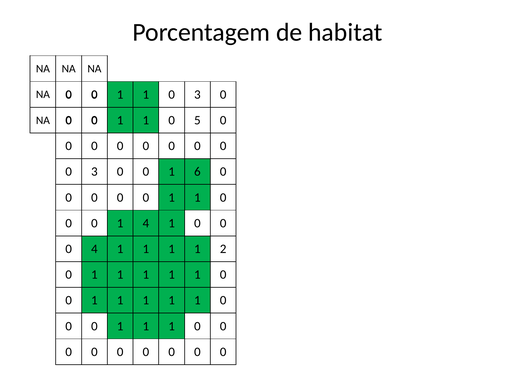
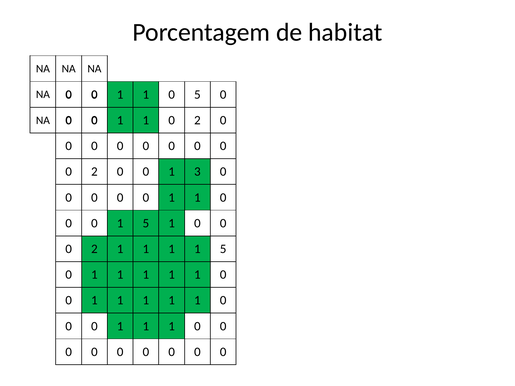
1 0 3: 3 -> 5
1 0 5: 5 -> 2
3 at (94, 172): 3 -> 2
6: 6 -> 3
0 1 4: 4 -> 5
4 at (94, 249): 4 -> 2
1 1 2: 2 -> 5
